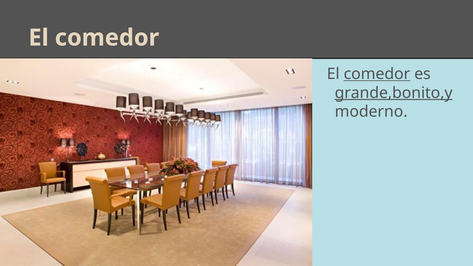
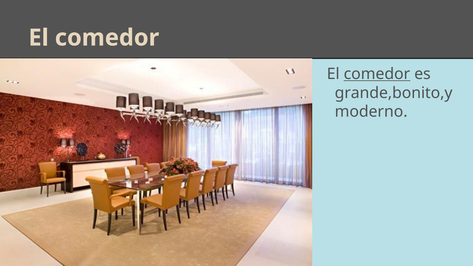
grande,bonito,y underline: present -> none
